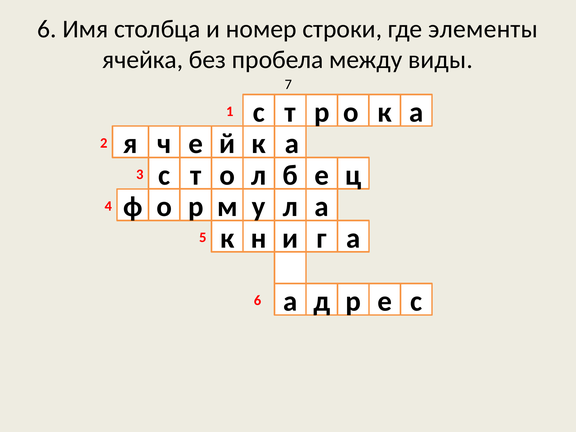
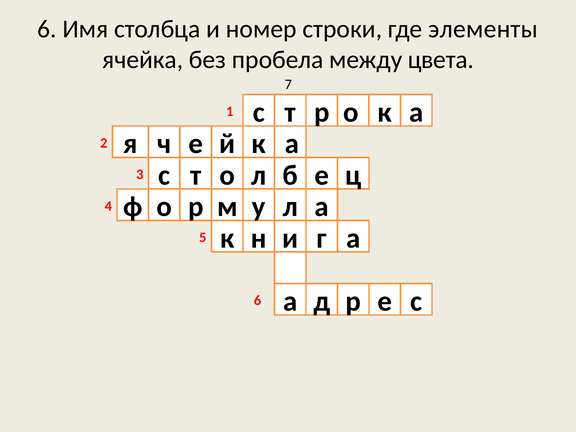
виды: виды -> цвета
